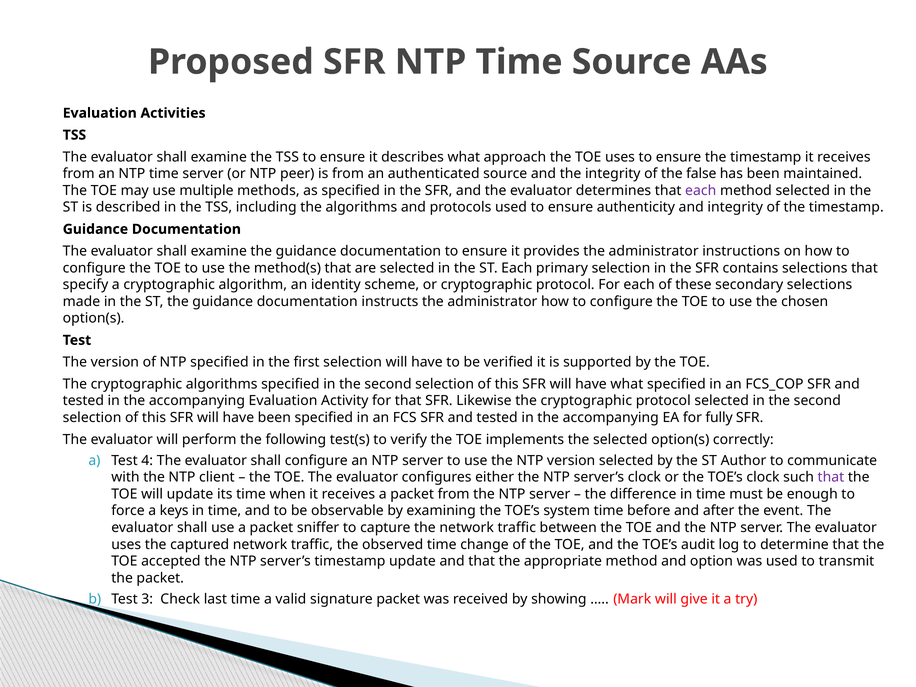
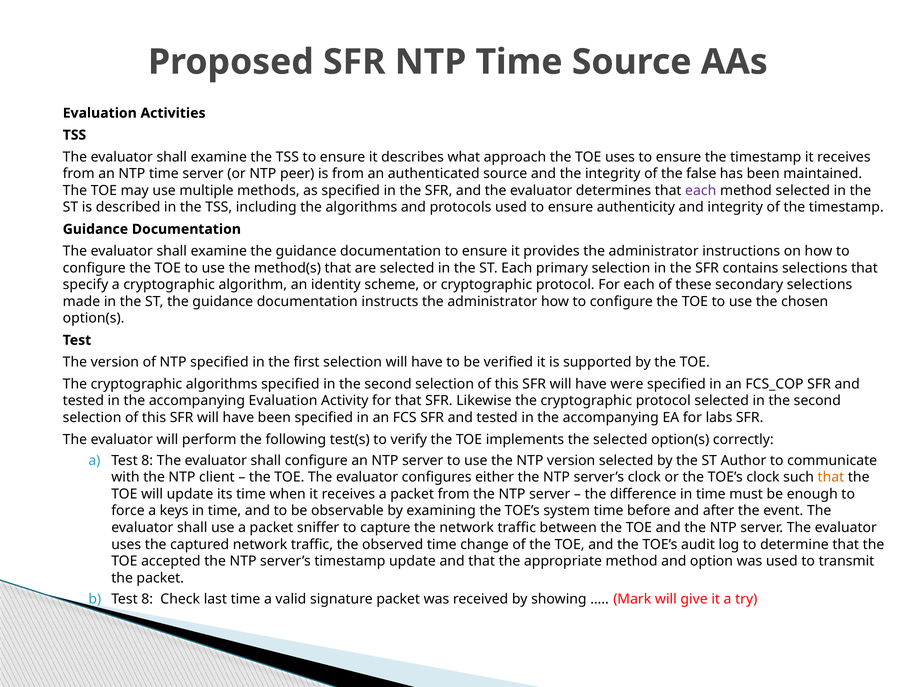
have what: what -> were
fully: fully -> labs
a Test 4: 4 -> 8
that at (831, 477) colour: purple -> orange
3 at (147, 599): 3 -> 8
